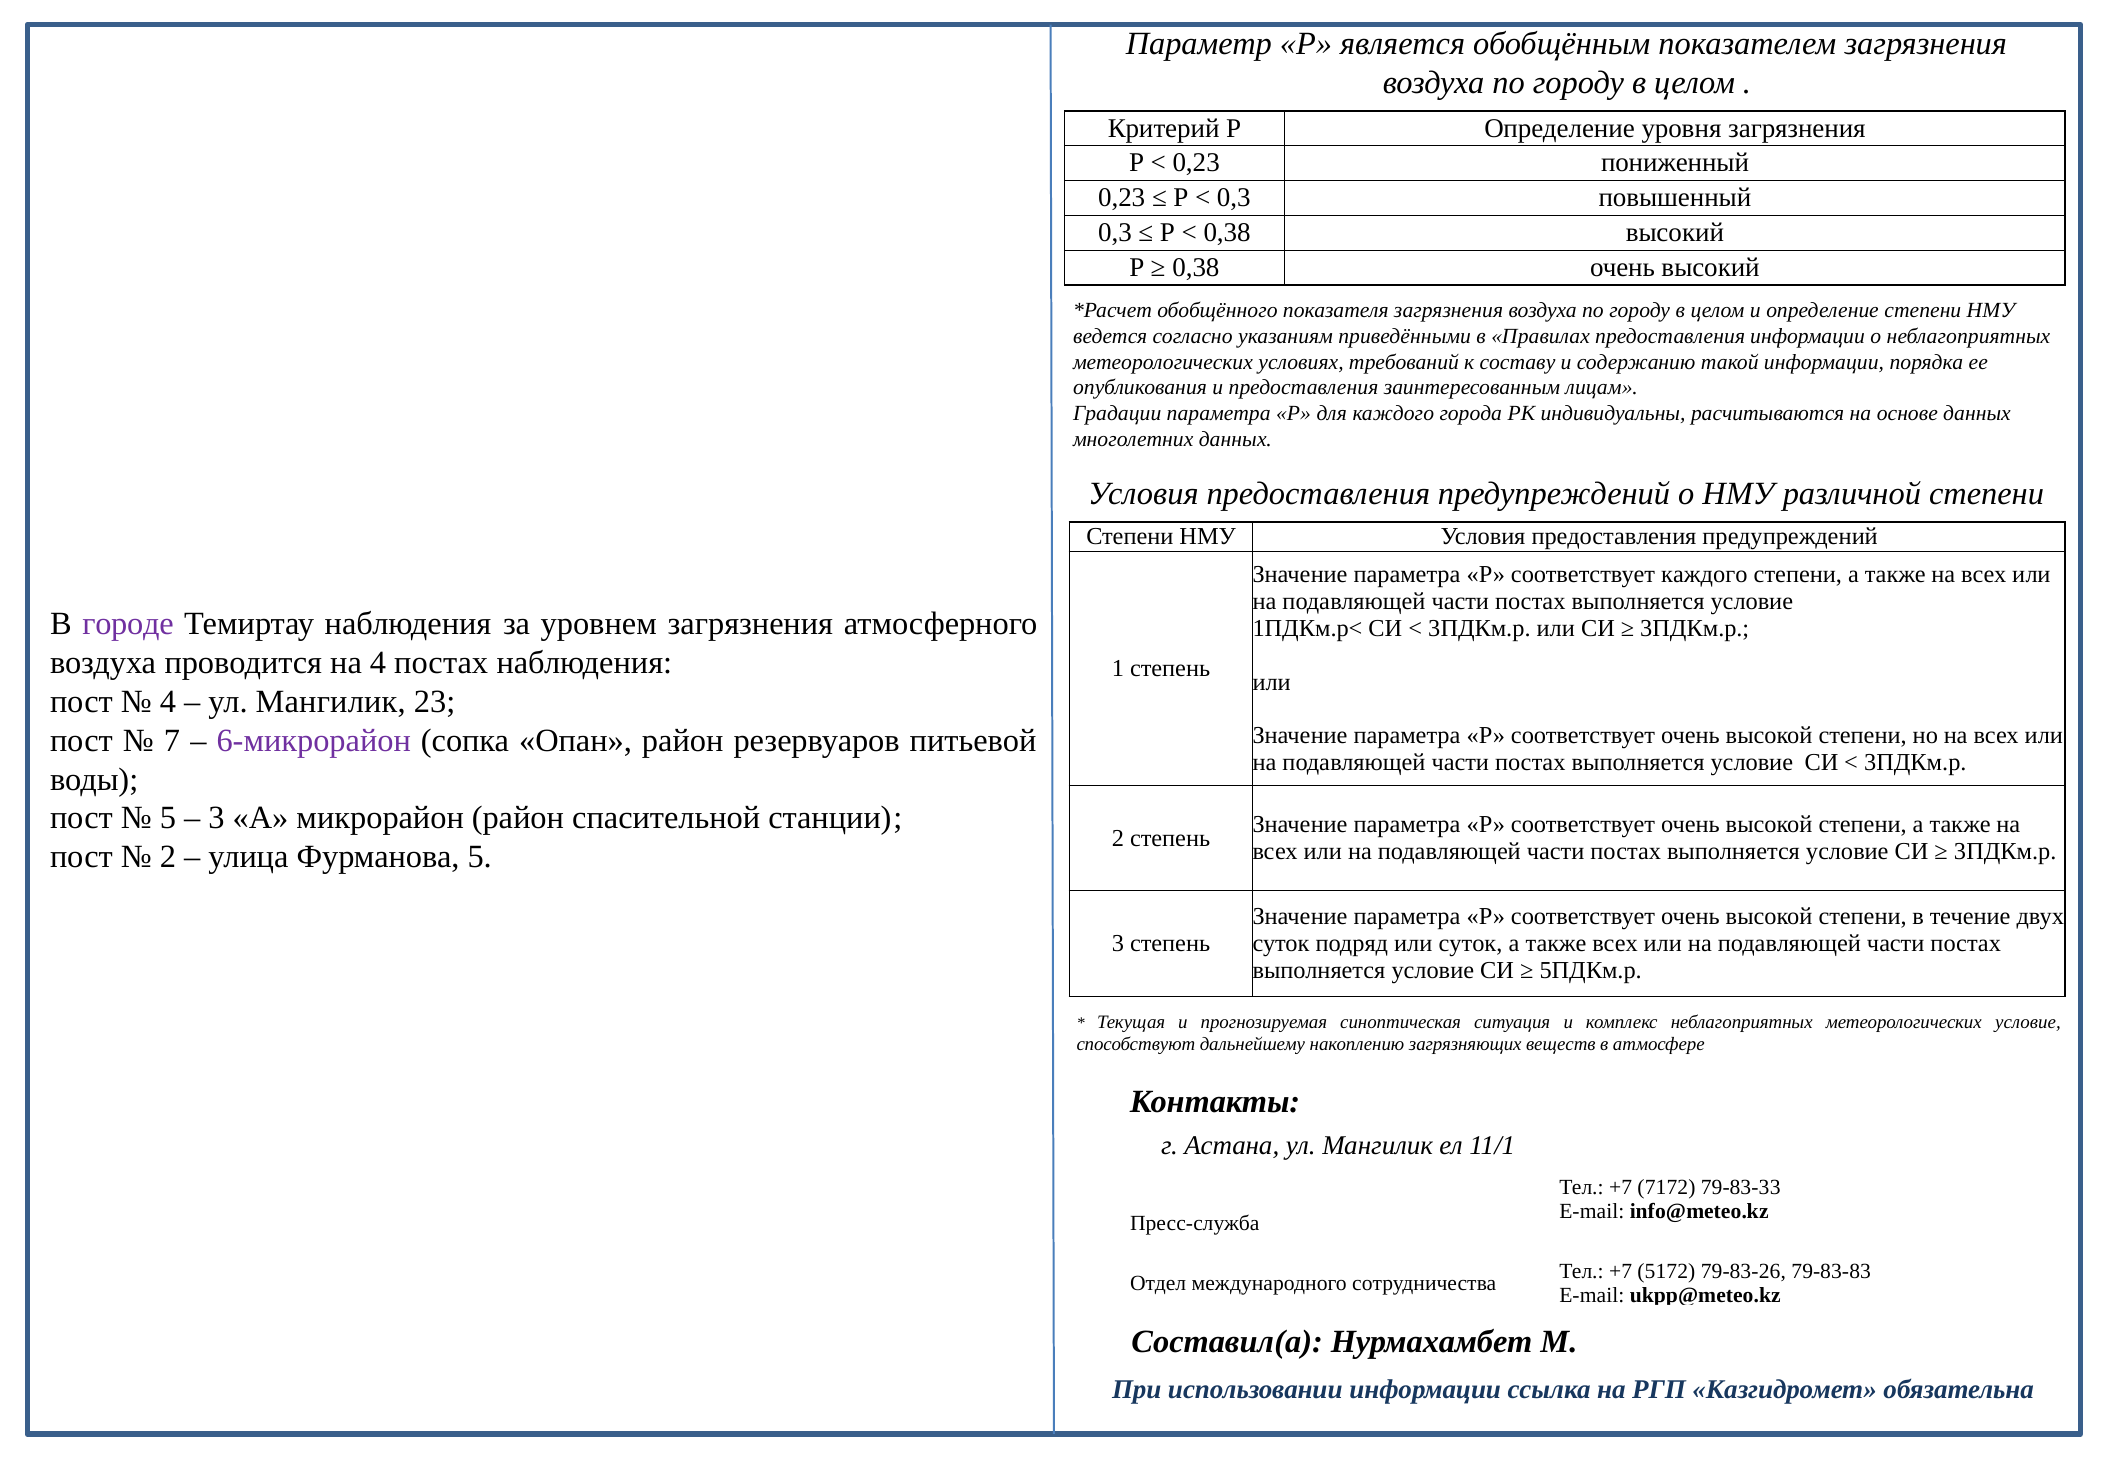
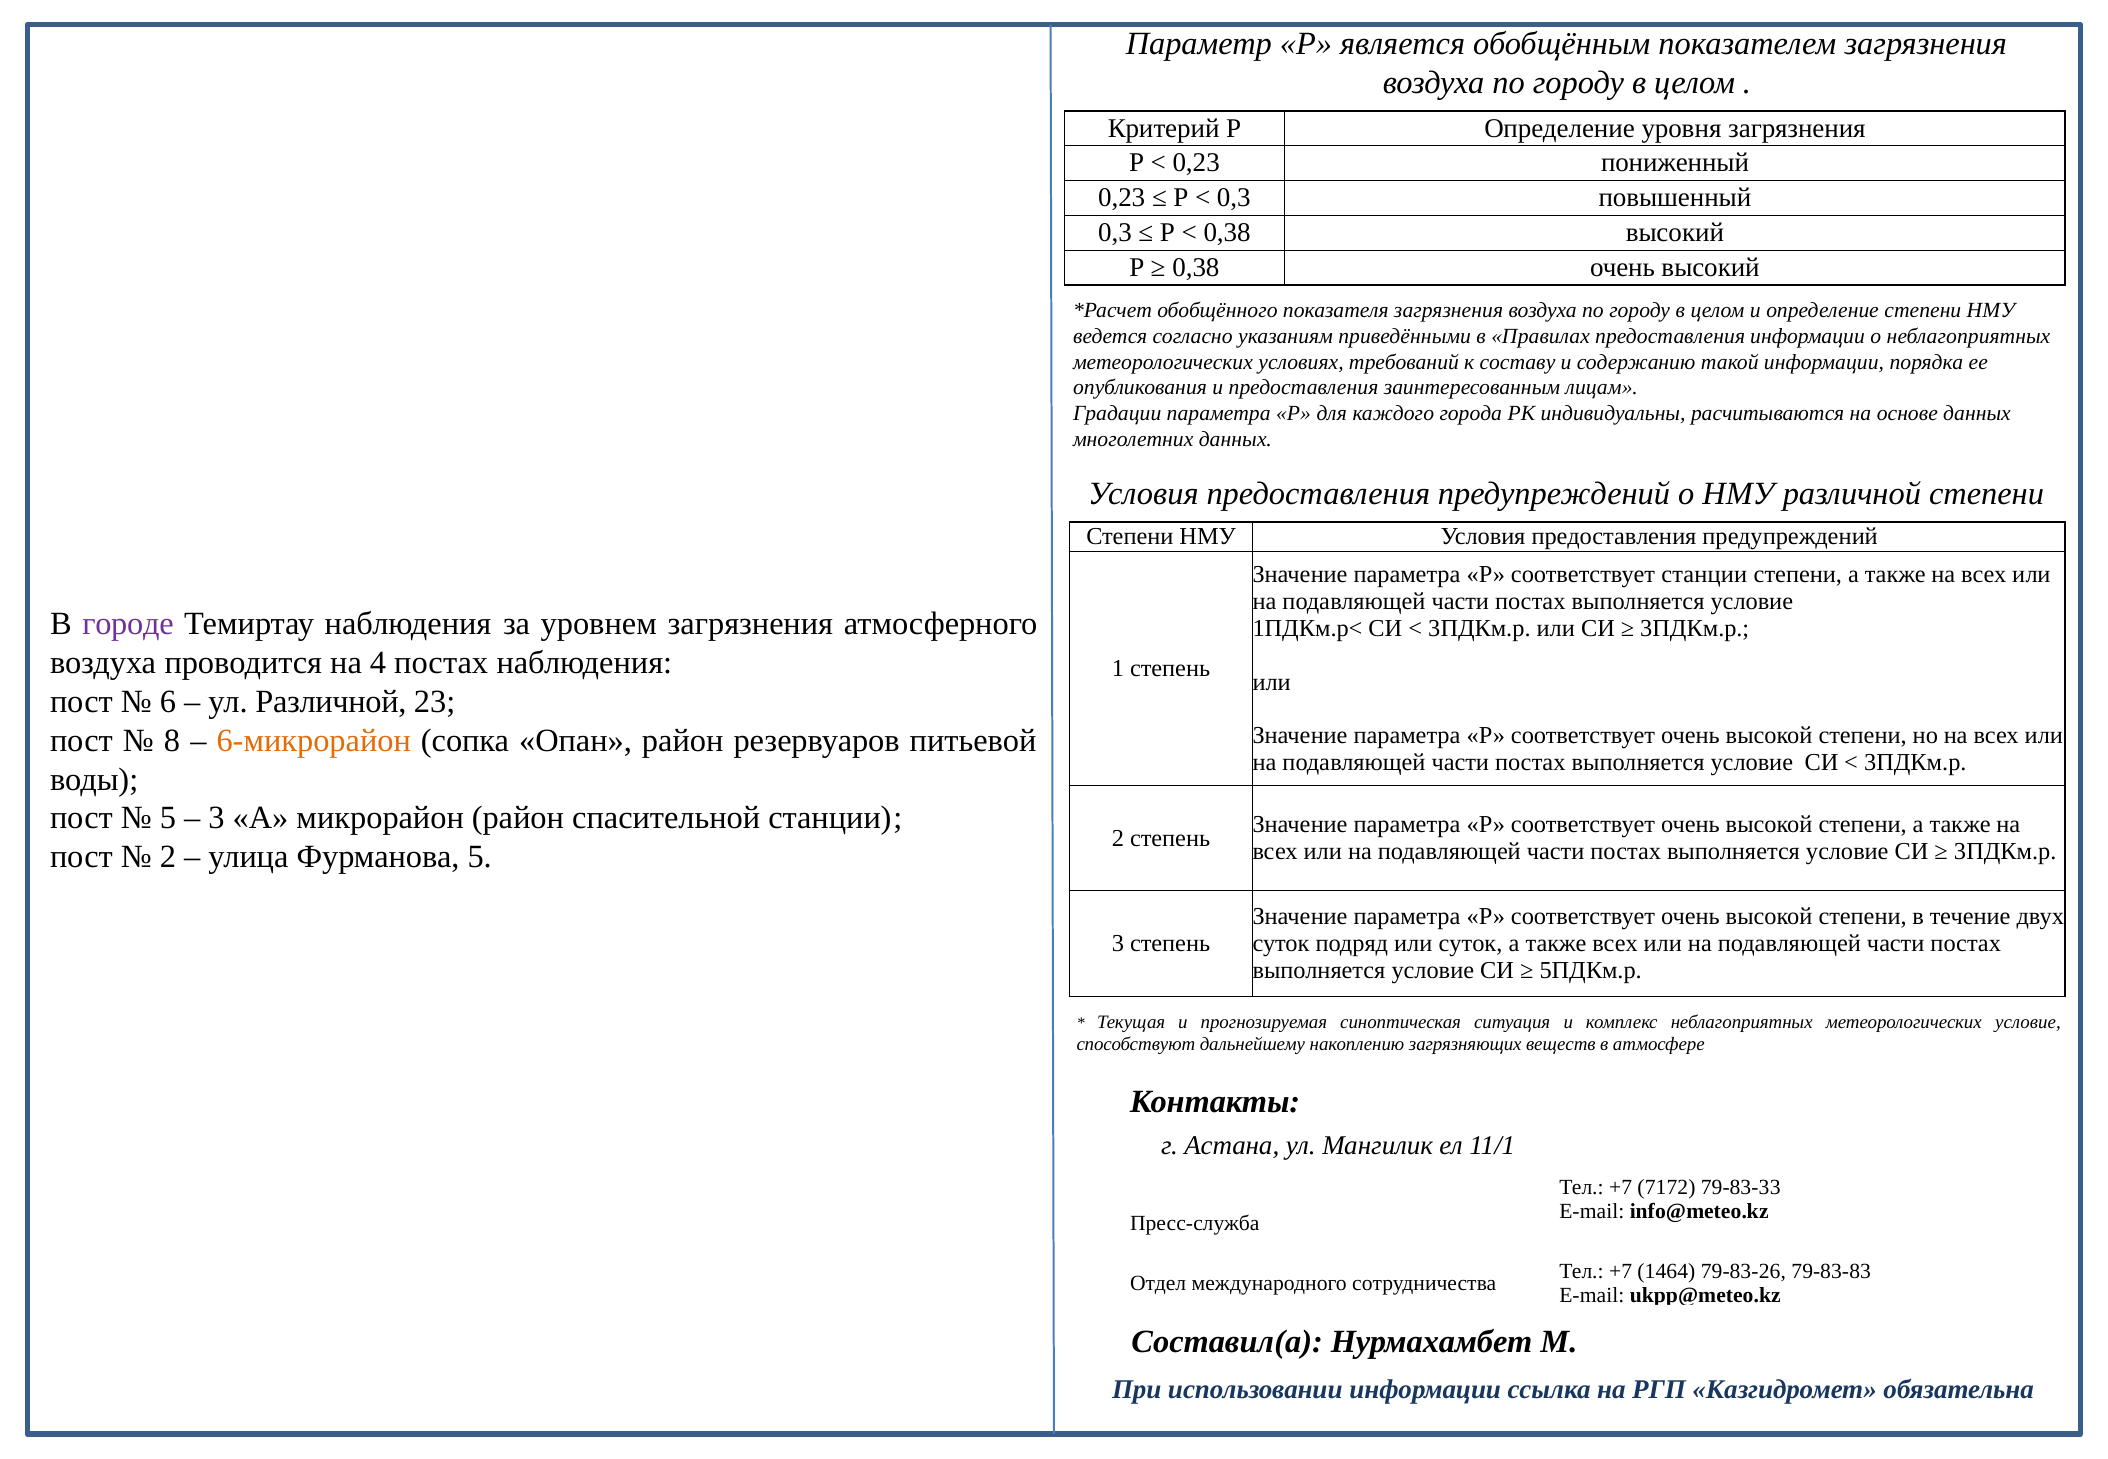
соответствует каждого: каждого -> станции
4 at (168, 702): 4 -> 6
Мангилик at (331, 702): Мангилик -> Различной
7: 7 -> 8
6-микрорайон colour: purple -> orange
5172: 5172 -> 1464
